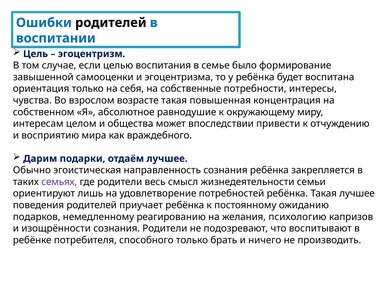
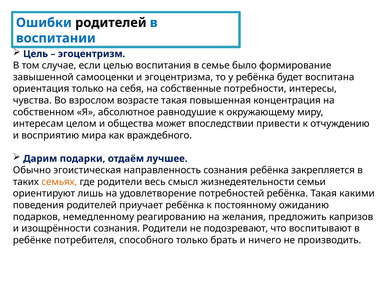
семьях colour: purple -> orange
Такая лучшее: лучшее -> какими
психологию: психологию -> предложить
